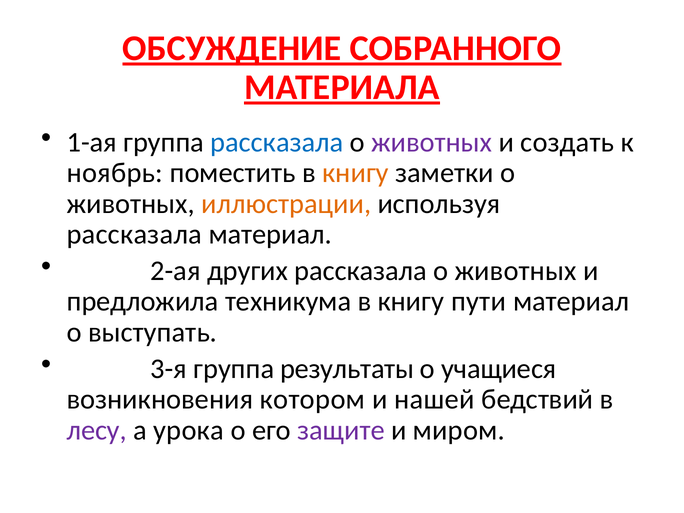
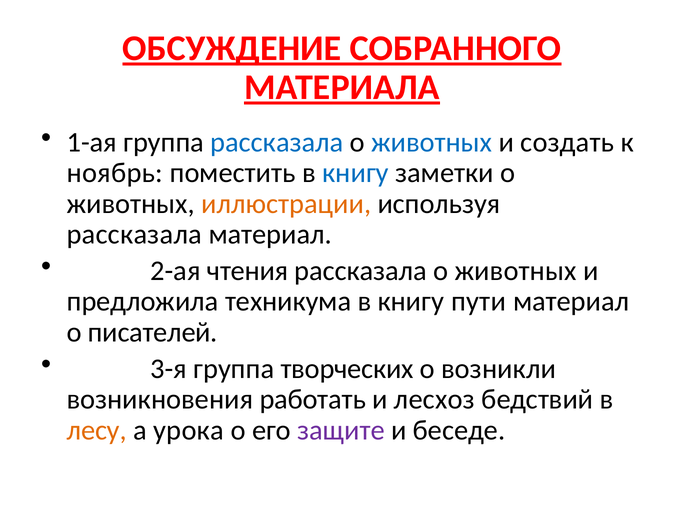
животных at (432, 142) colour: purple -> blue
книгу at (355, 173) colour: orange -> blue
других: других -> чтения
выступать: выступать -> писателей
результаты: результаты -> творческих
учащиеся: учащиеся -> возникли
котором: котором -> работать
нашей: нашей -> лесхоз
лесу colour: purple -> orange
миром: миром -> беседе
